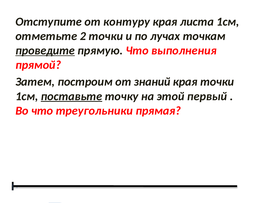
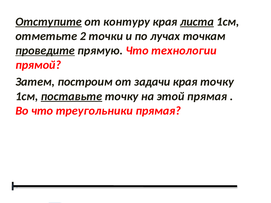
Отступите underline: none -> present
листа underline: none -> present
выполнения: выполнения -> технологии
знаний: знаний -> задачи
края точки: точки -> точку
этой первый: первый -> прямая
